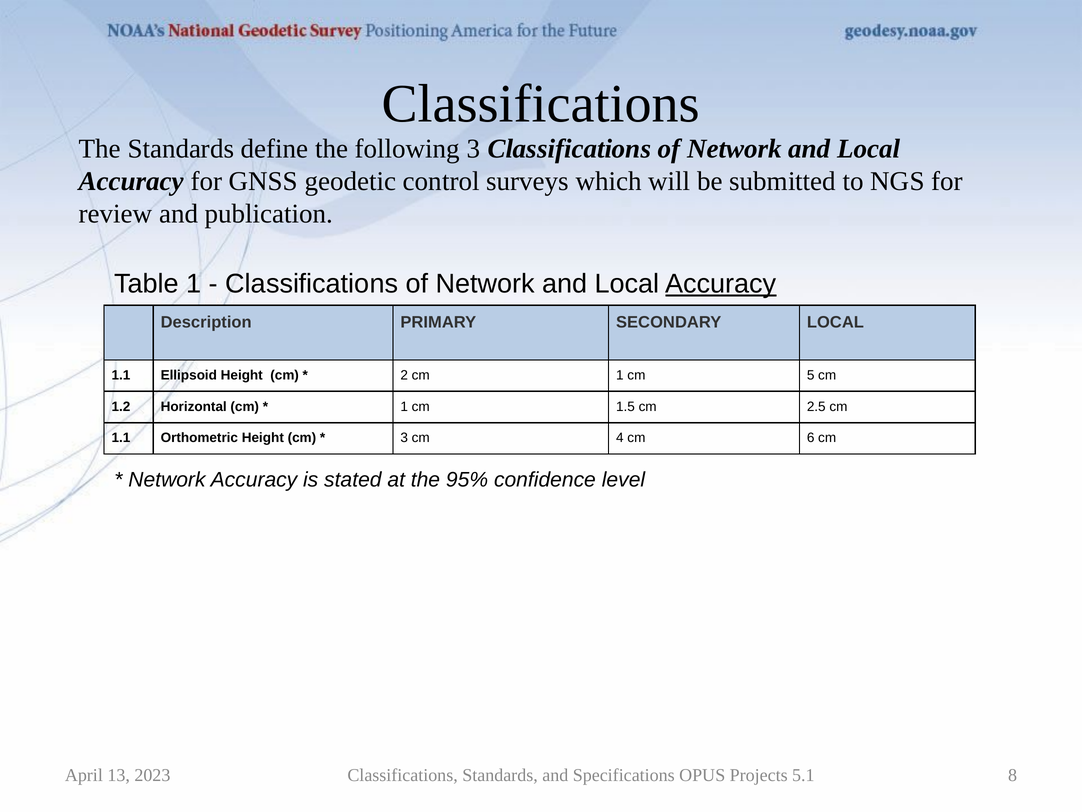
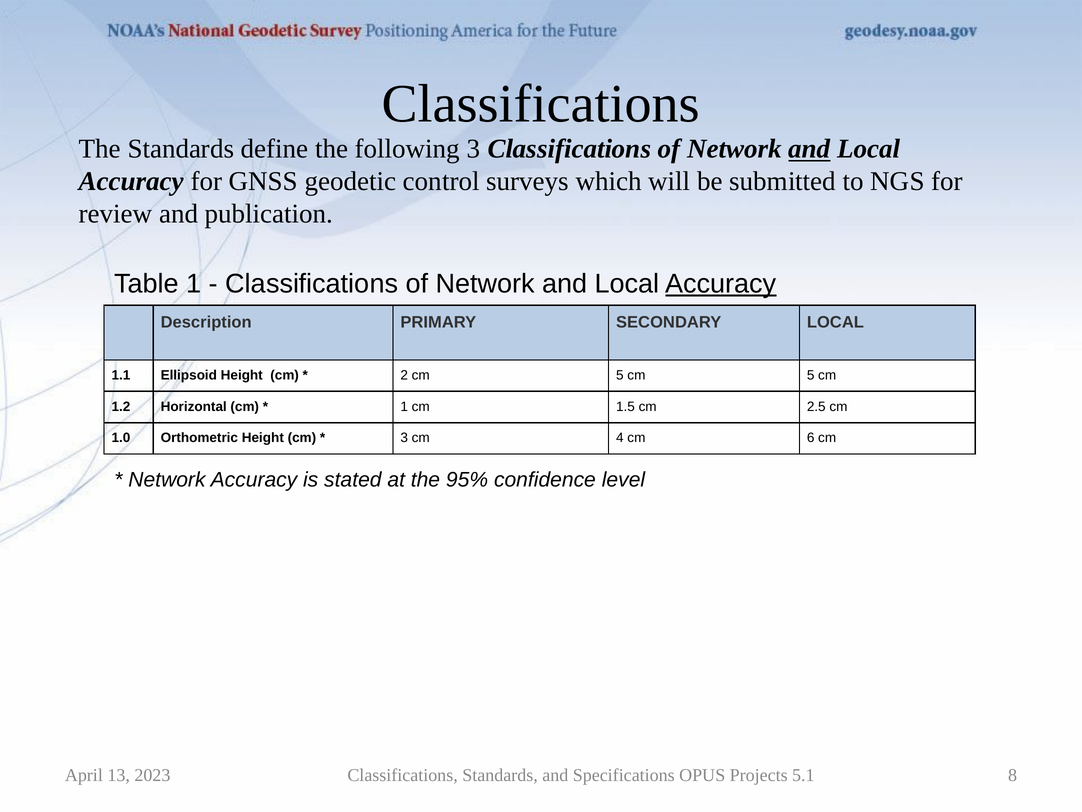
and at (809, 149) underline: none -> present
2 cm 1: 1 -> 5
1.1 at (121, 438): 1.1 -> 1.0
